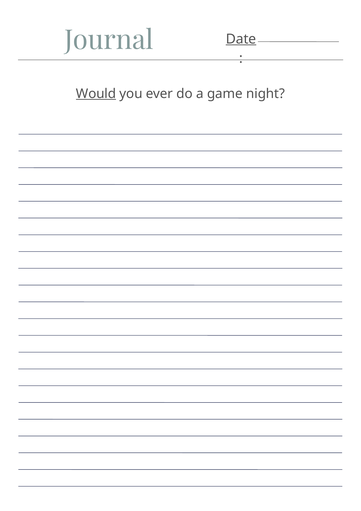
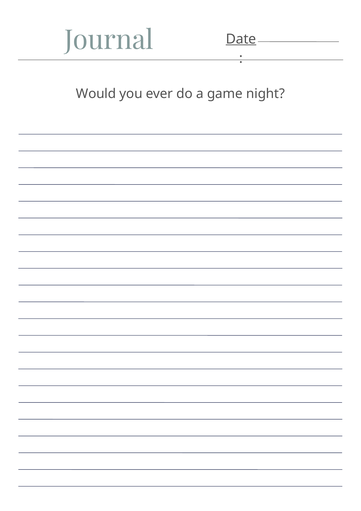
Would underline: present -> none
